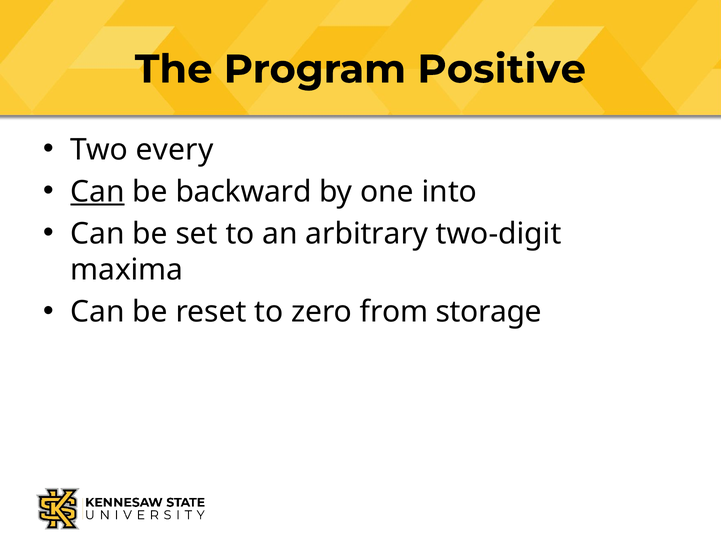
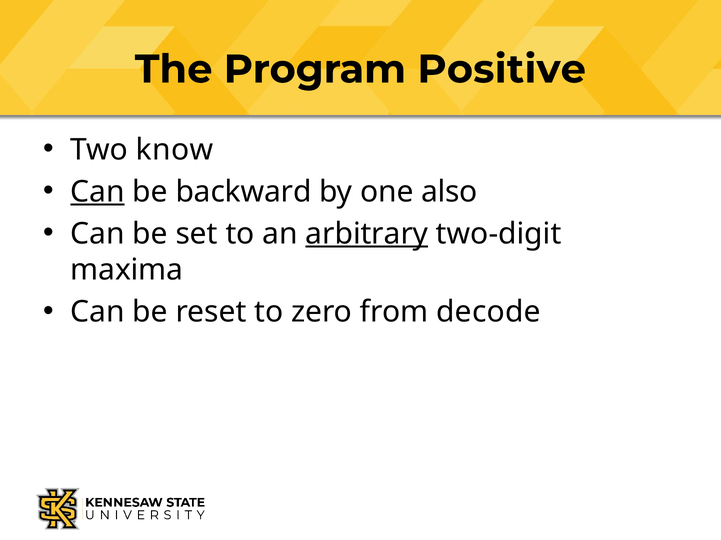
every: every -> know
into: into -> also
arbitrary underline: none -> present
storage: storage -> decode
